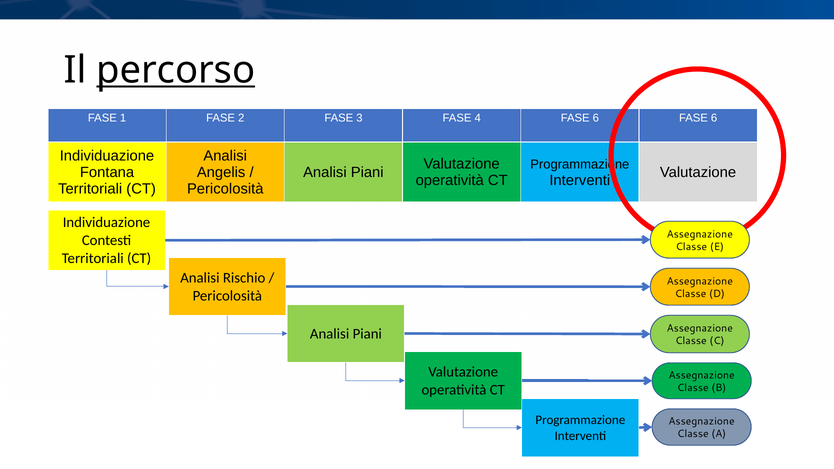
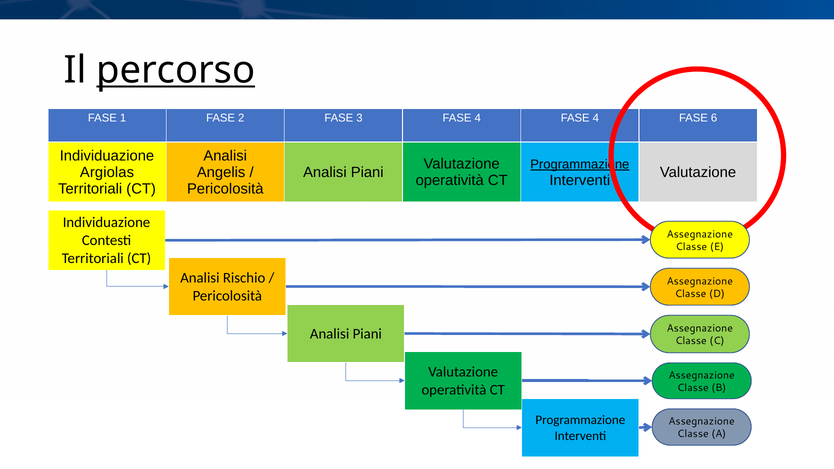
4 FASE 6: 6 -> 4
Programmazione at (580, 165) underline: none -> present
Fontana: Fontana -> Argiolas
